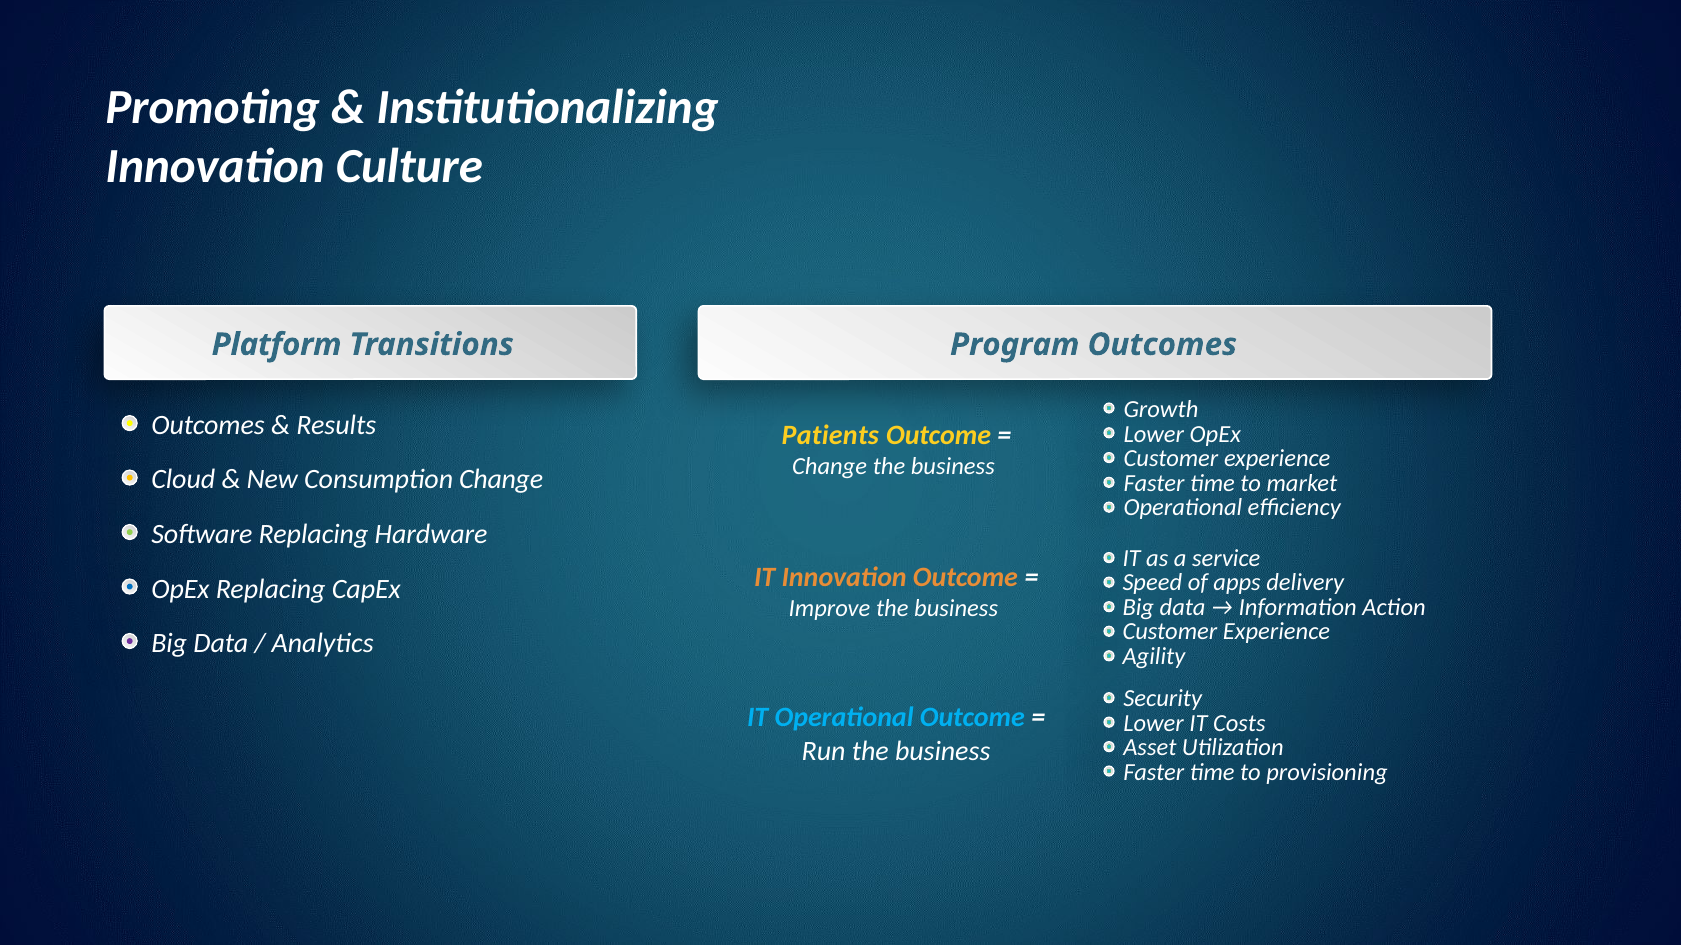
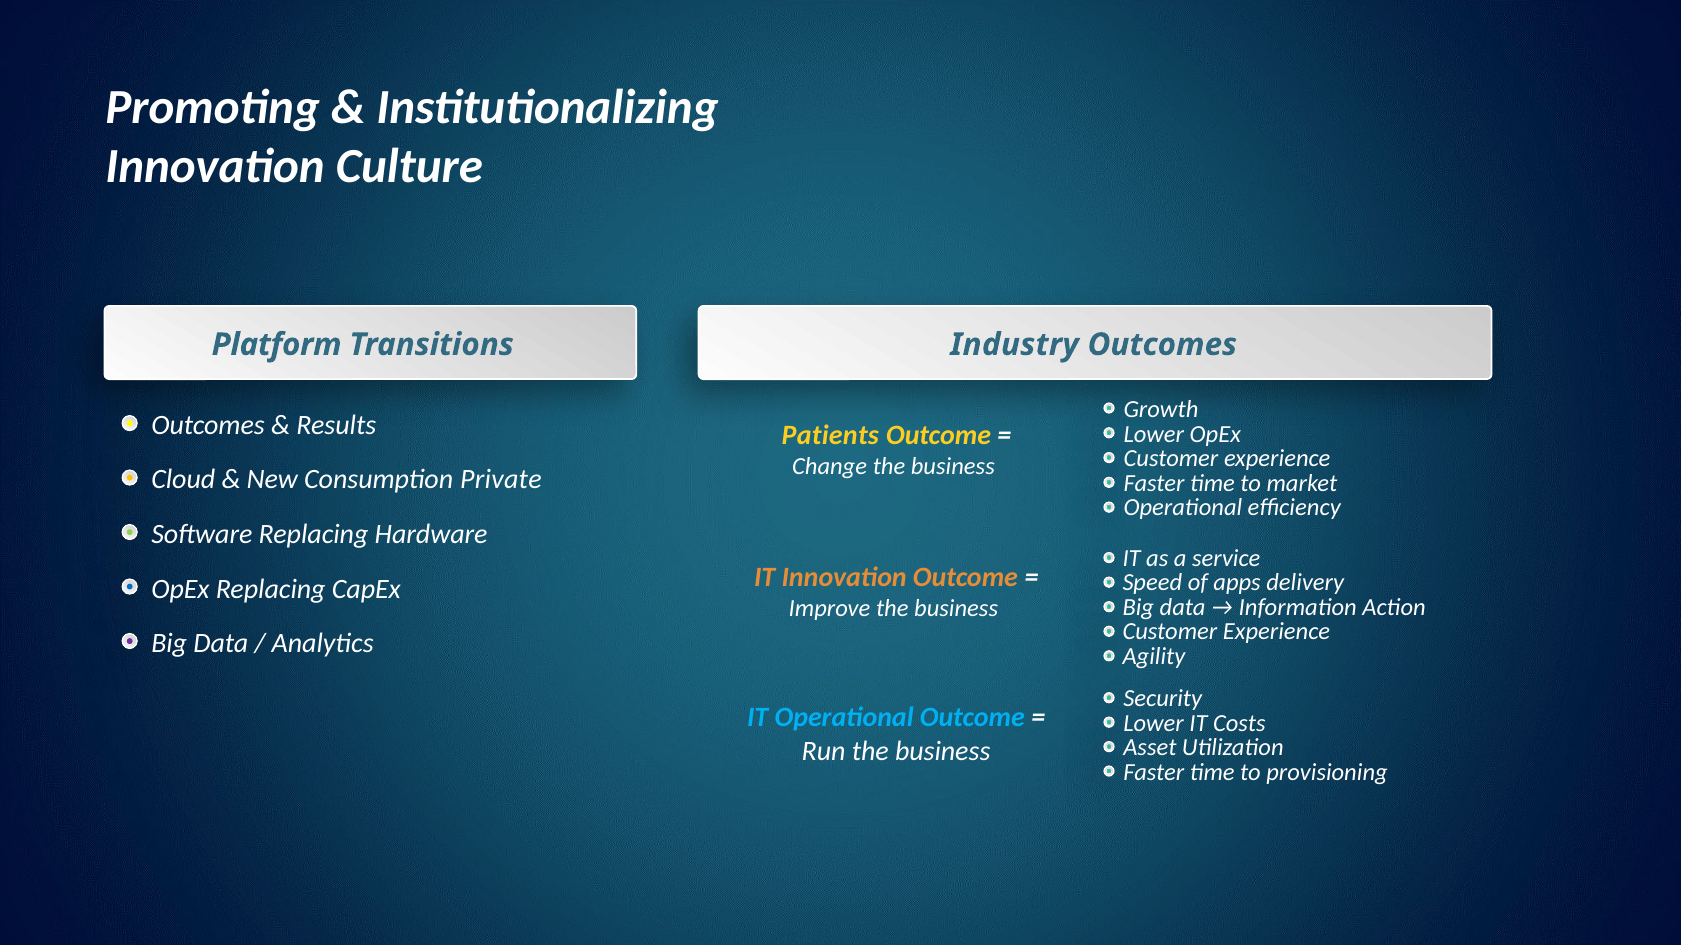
Program: Program -> Industry
Consumption Change: Change -> Private
